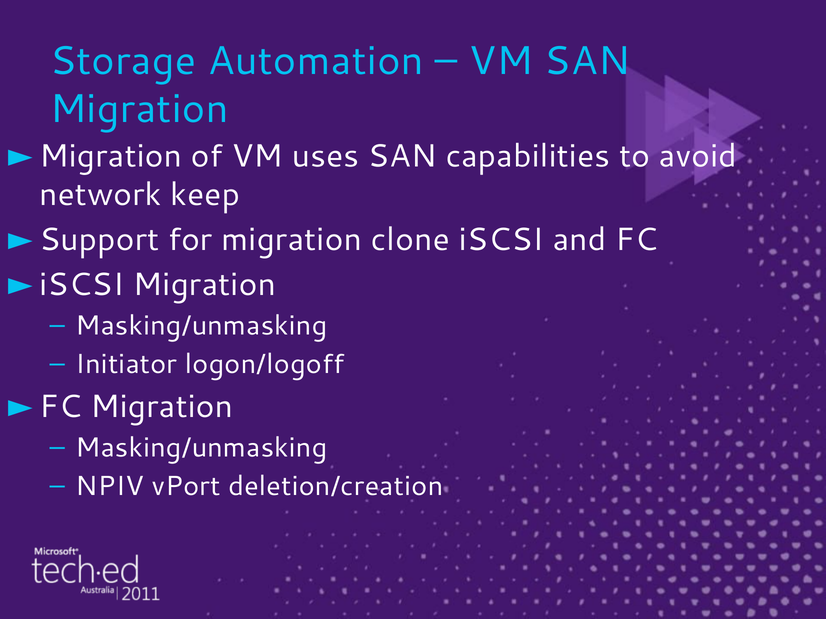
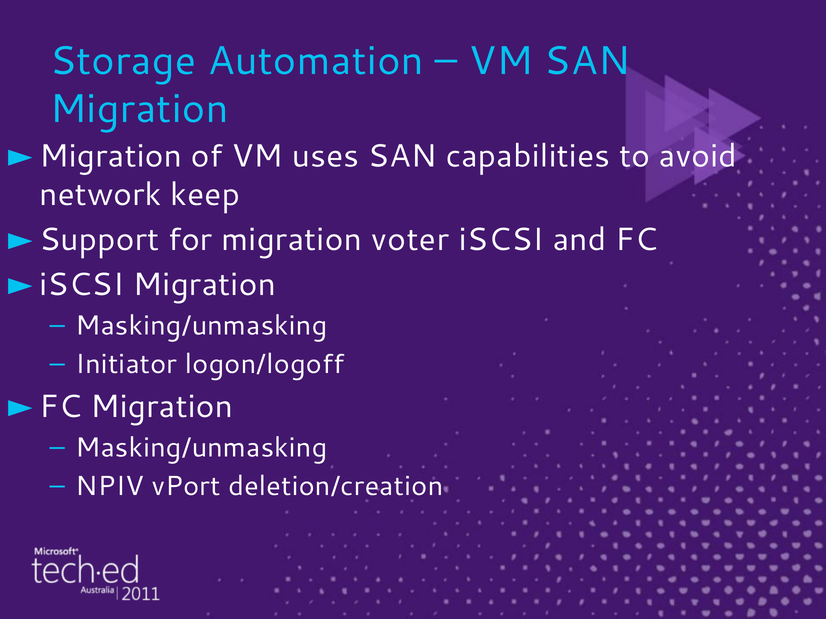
clone: clone -> voter
